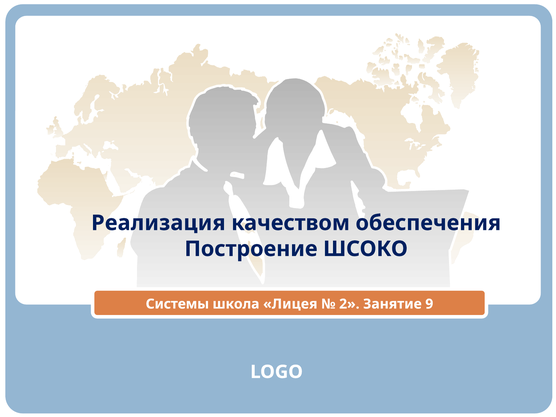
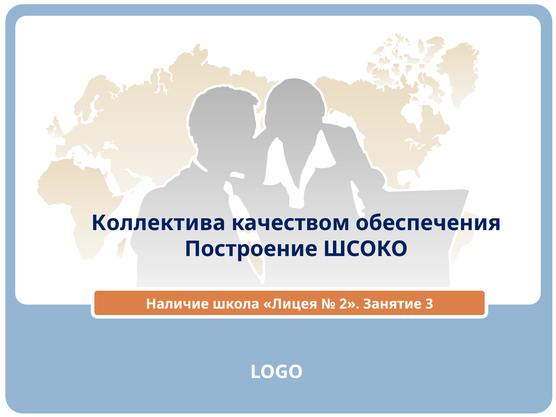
Реализация: Реализация -> Коллектива
Системы: Системы -> Наличие
9: 9 -> 3
